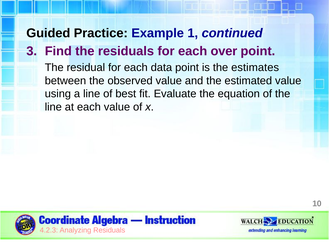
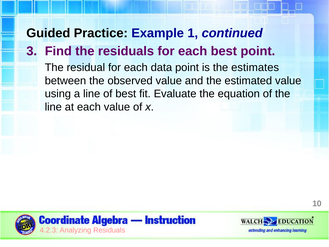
each over: over -> best
